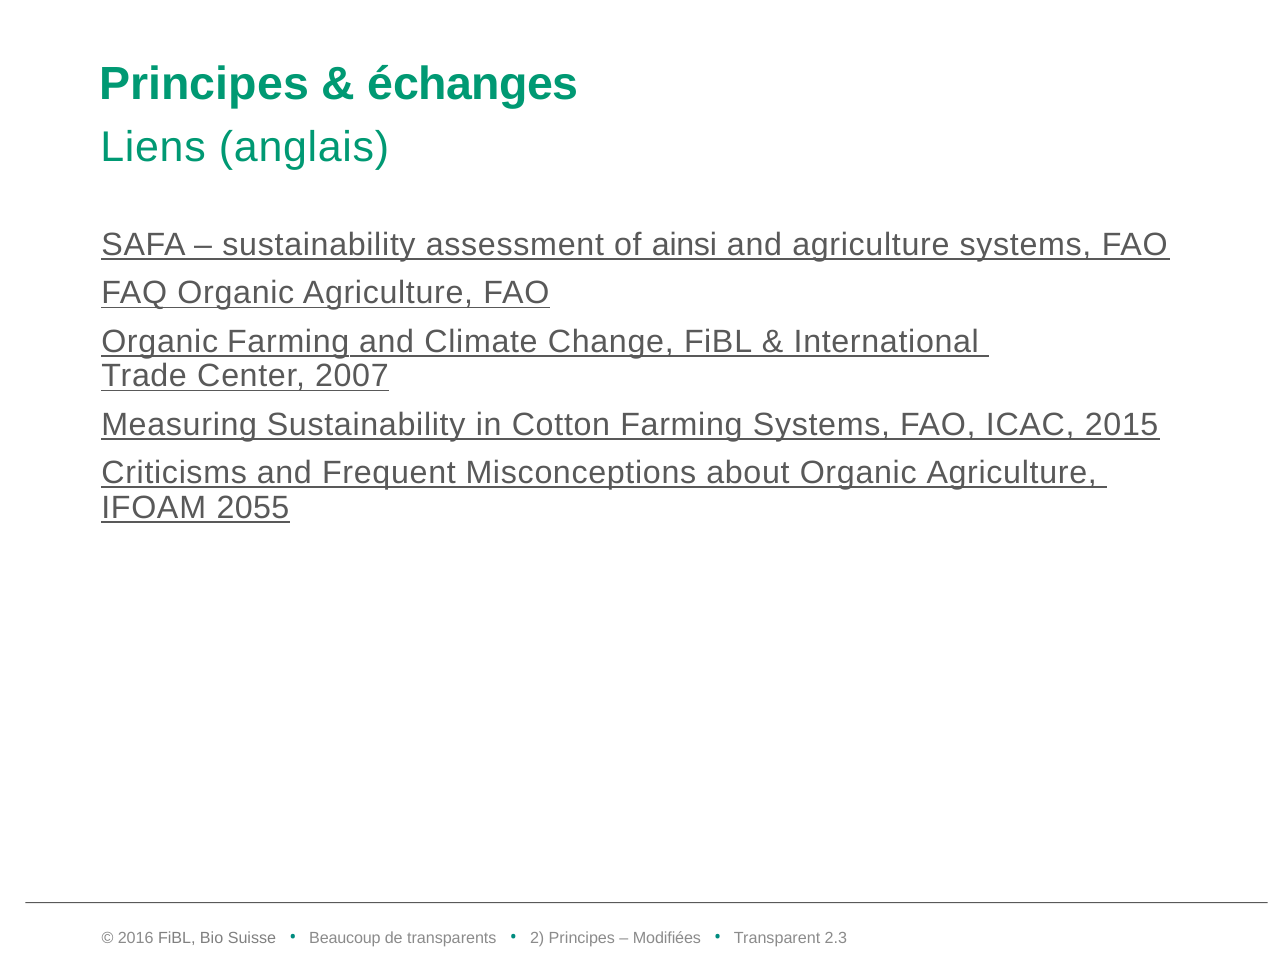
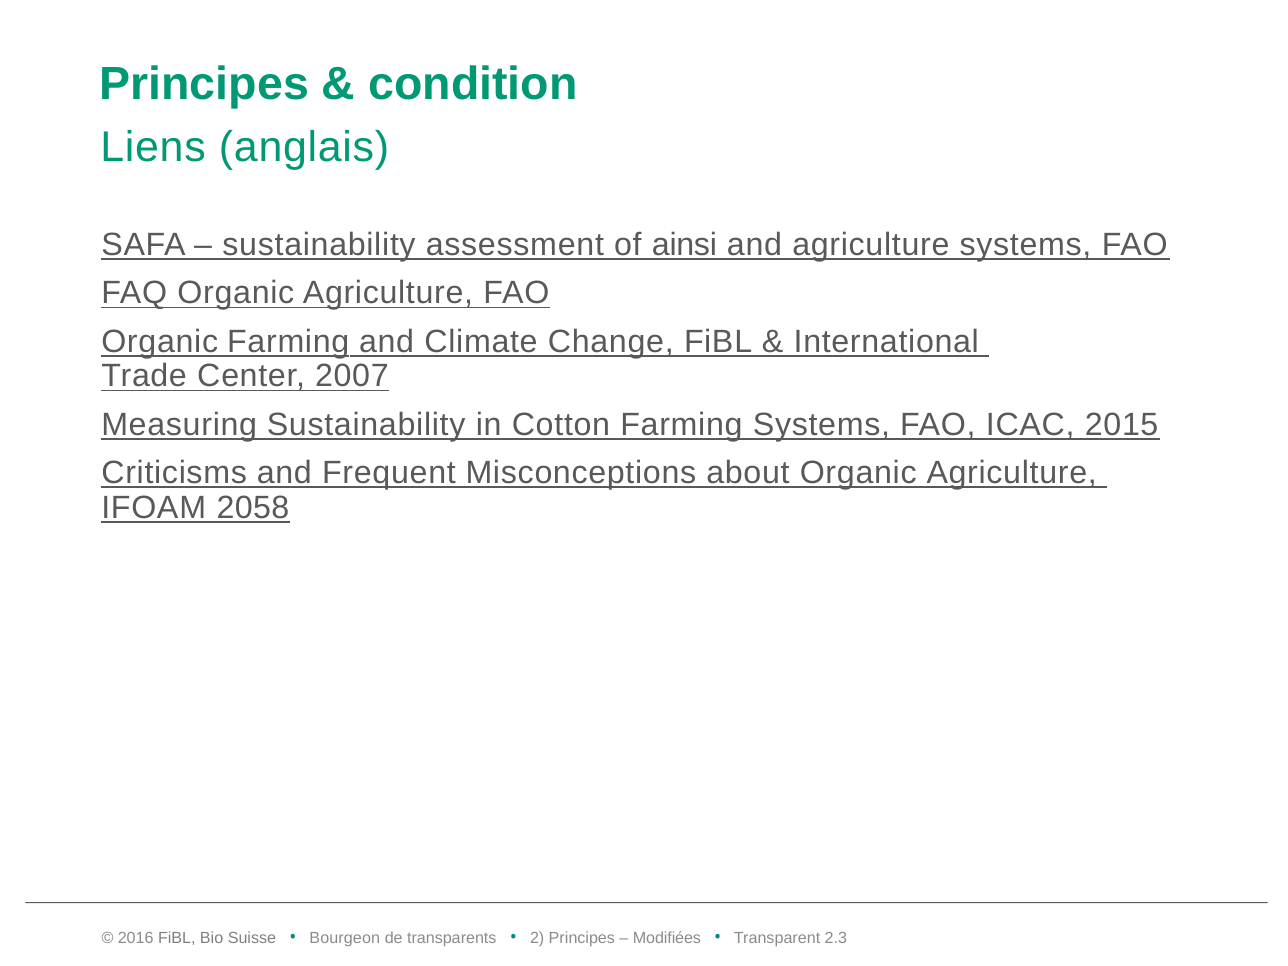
échanges: échanges -> condition
2055: 2055 -> 2058
Beaucoup: Beaucoup -> Bourgeon
